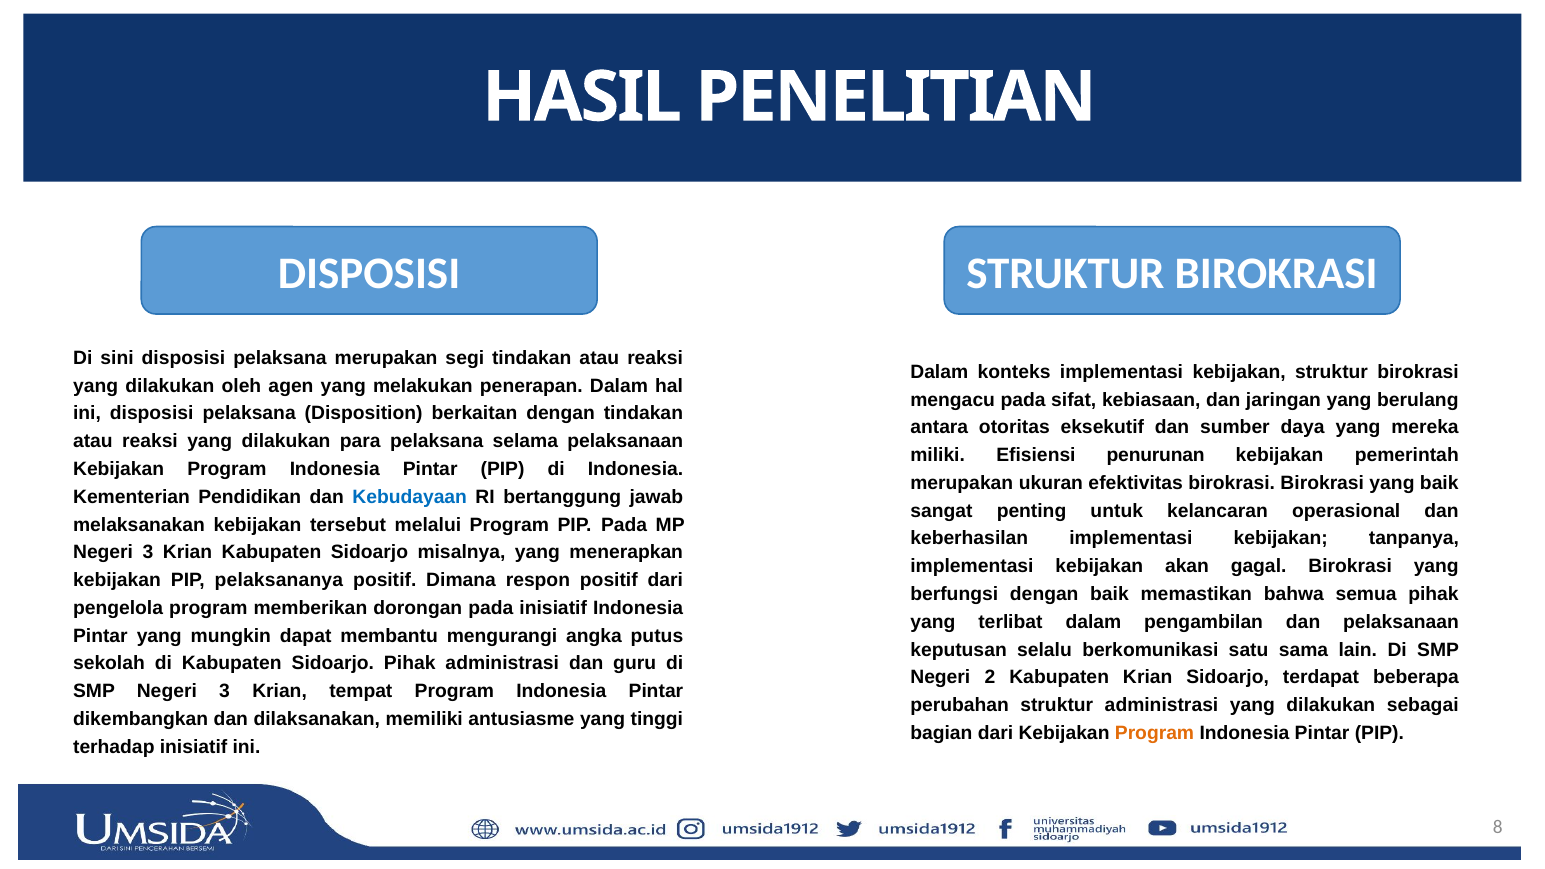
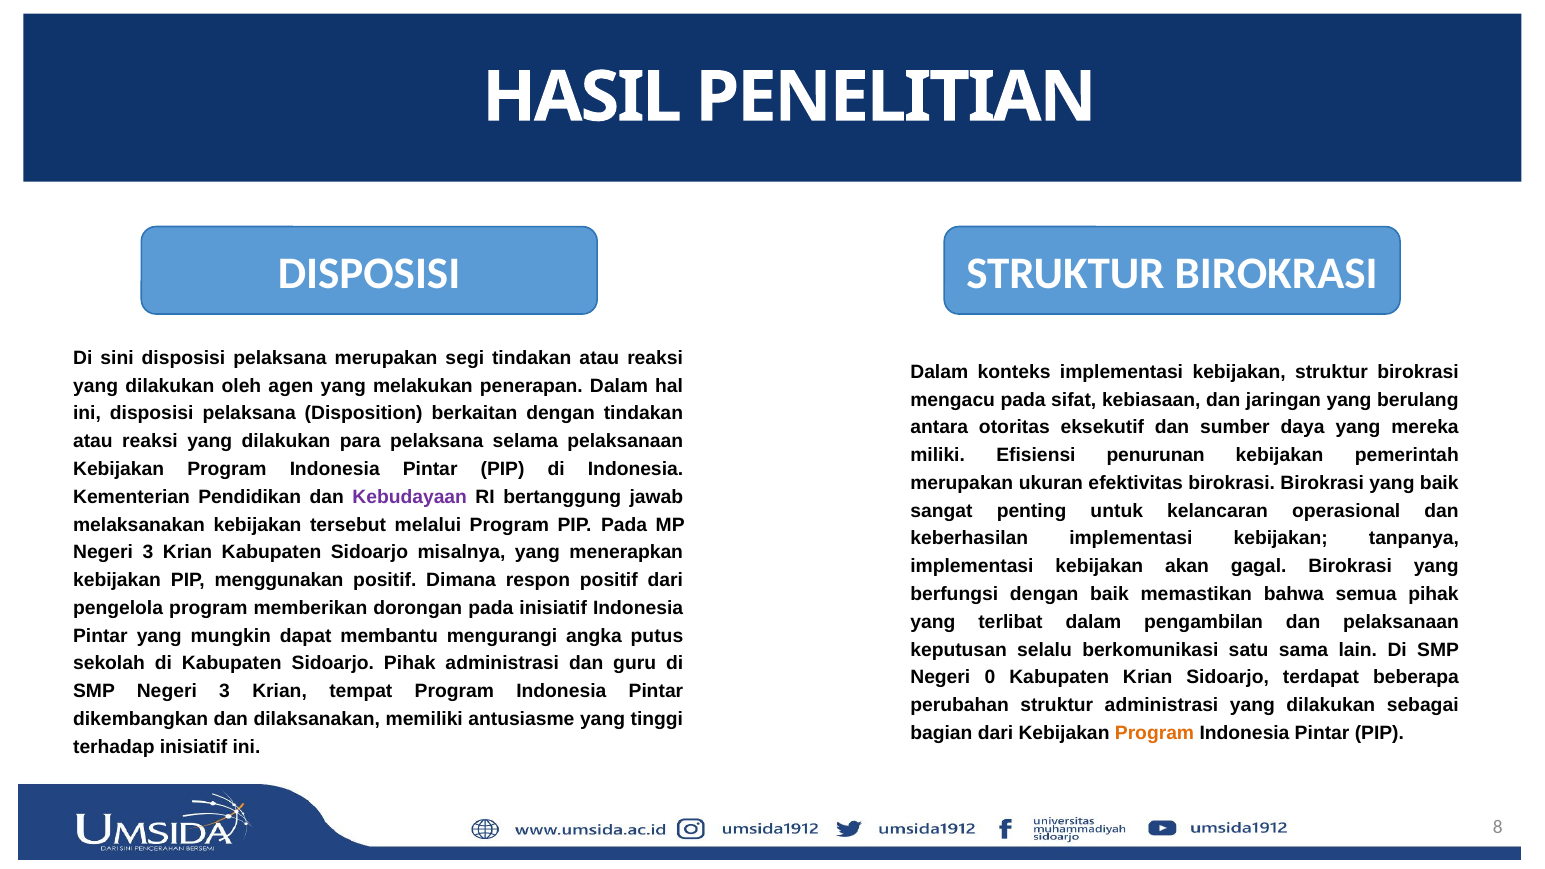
Kebudayaan colour: blue -> purple
pelaksananya: pelaksananya -> menggunakan
2: 2 -> 0
